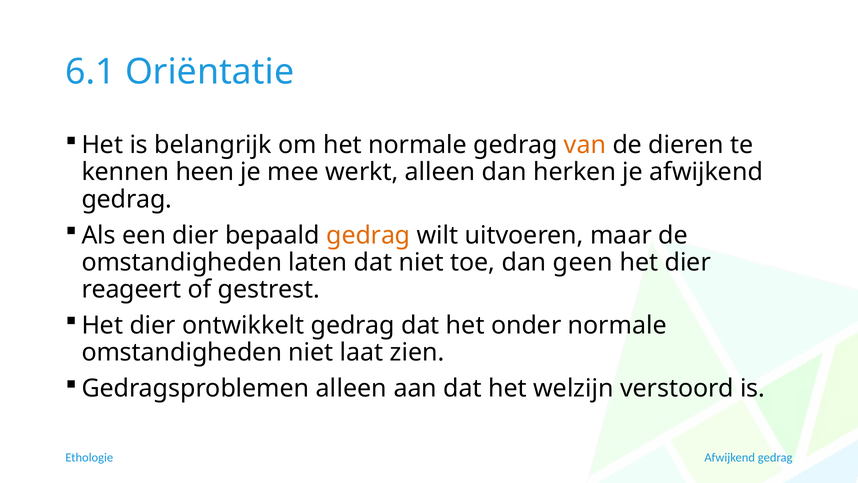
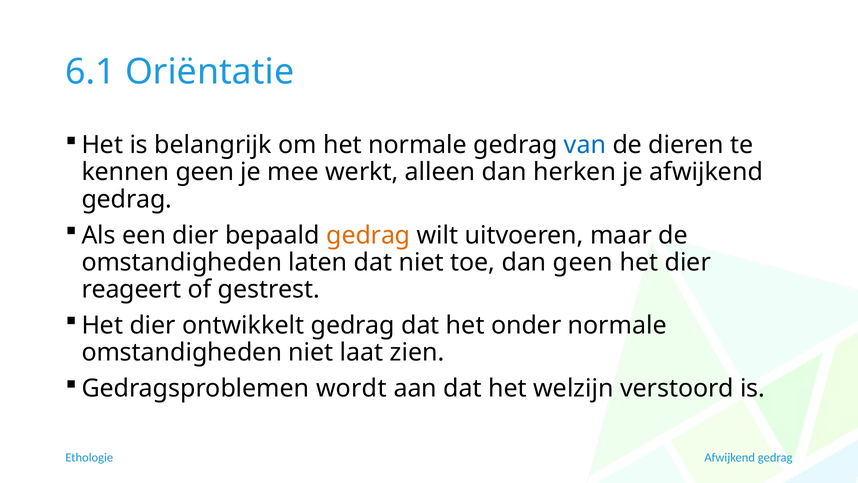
van colour: orange -> blue
kennen heen: heen -> geen
Gedragsproblemen alleen: alleen -> wordt
